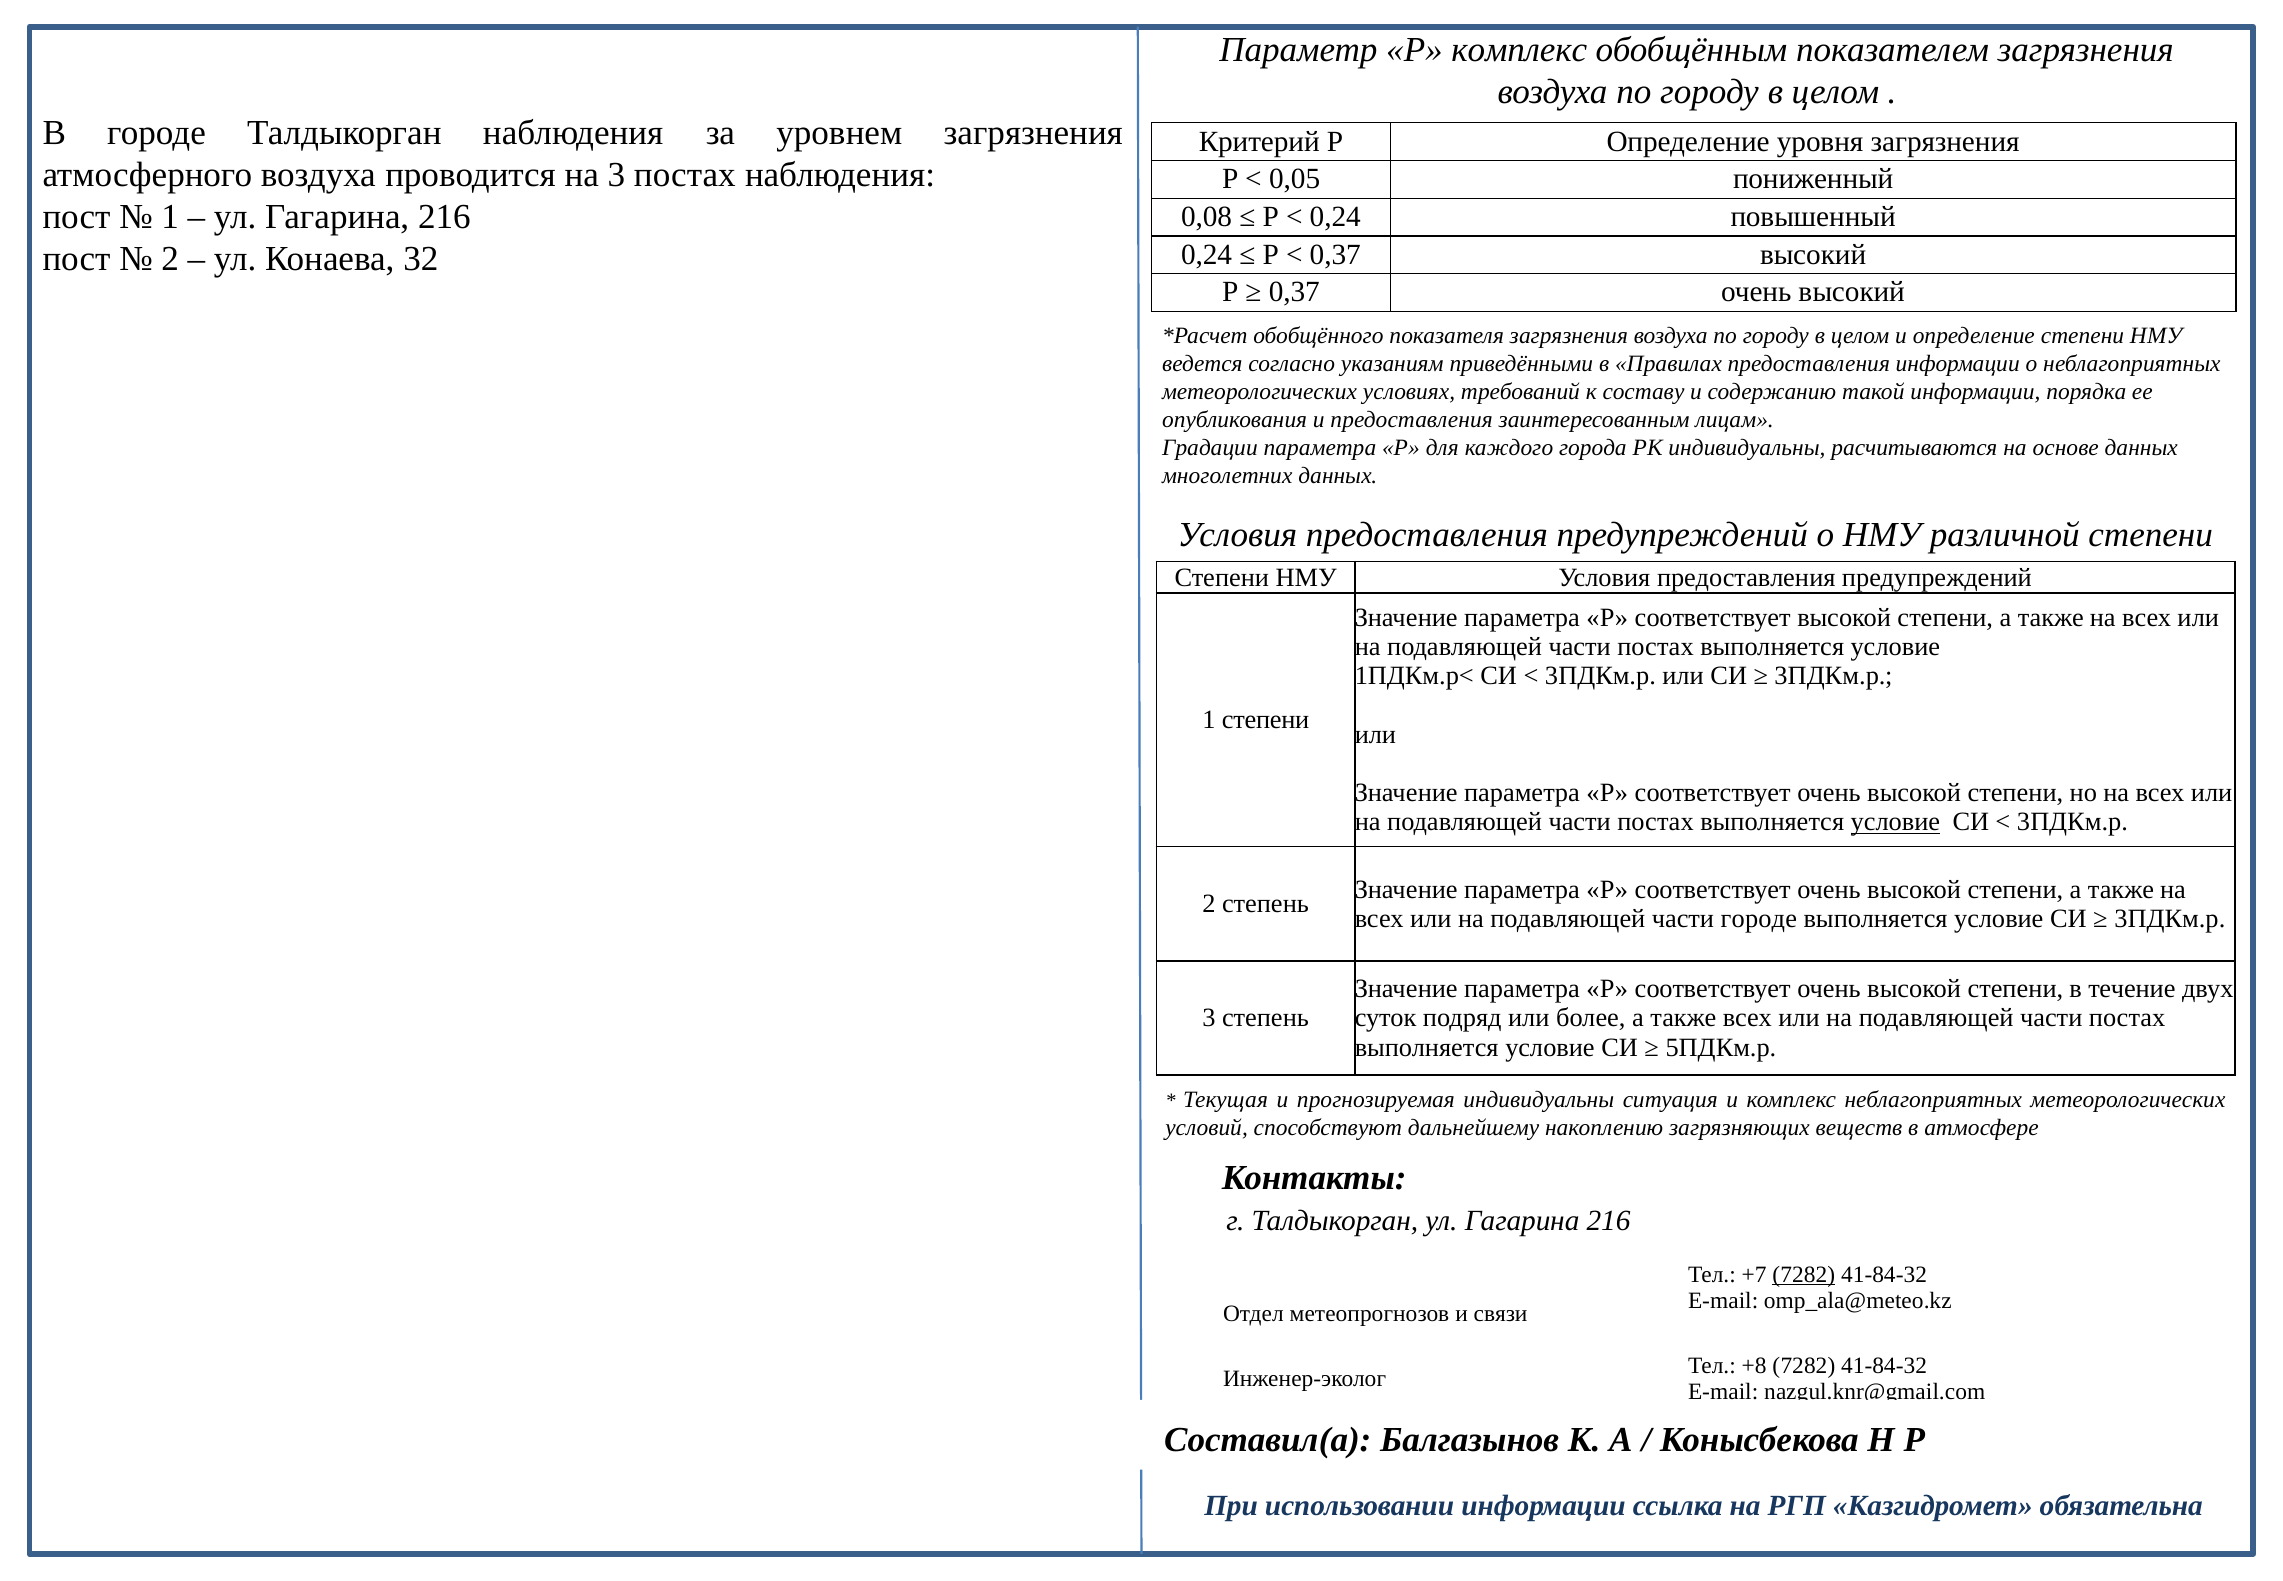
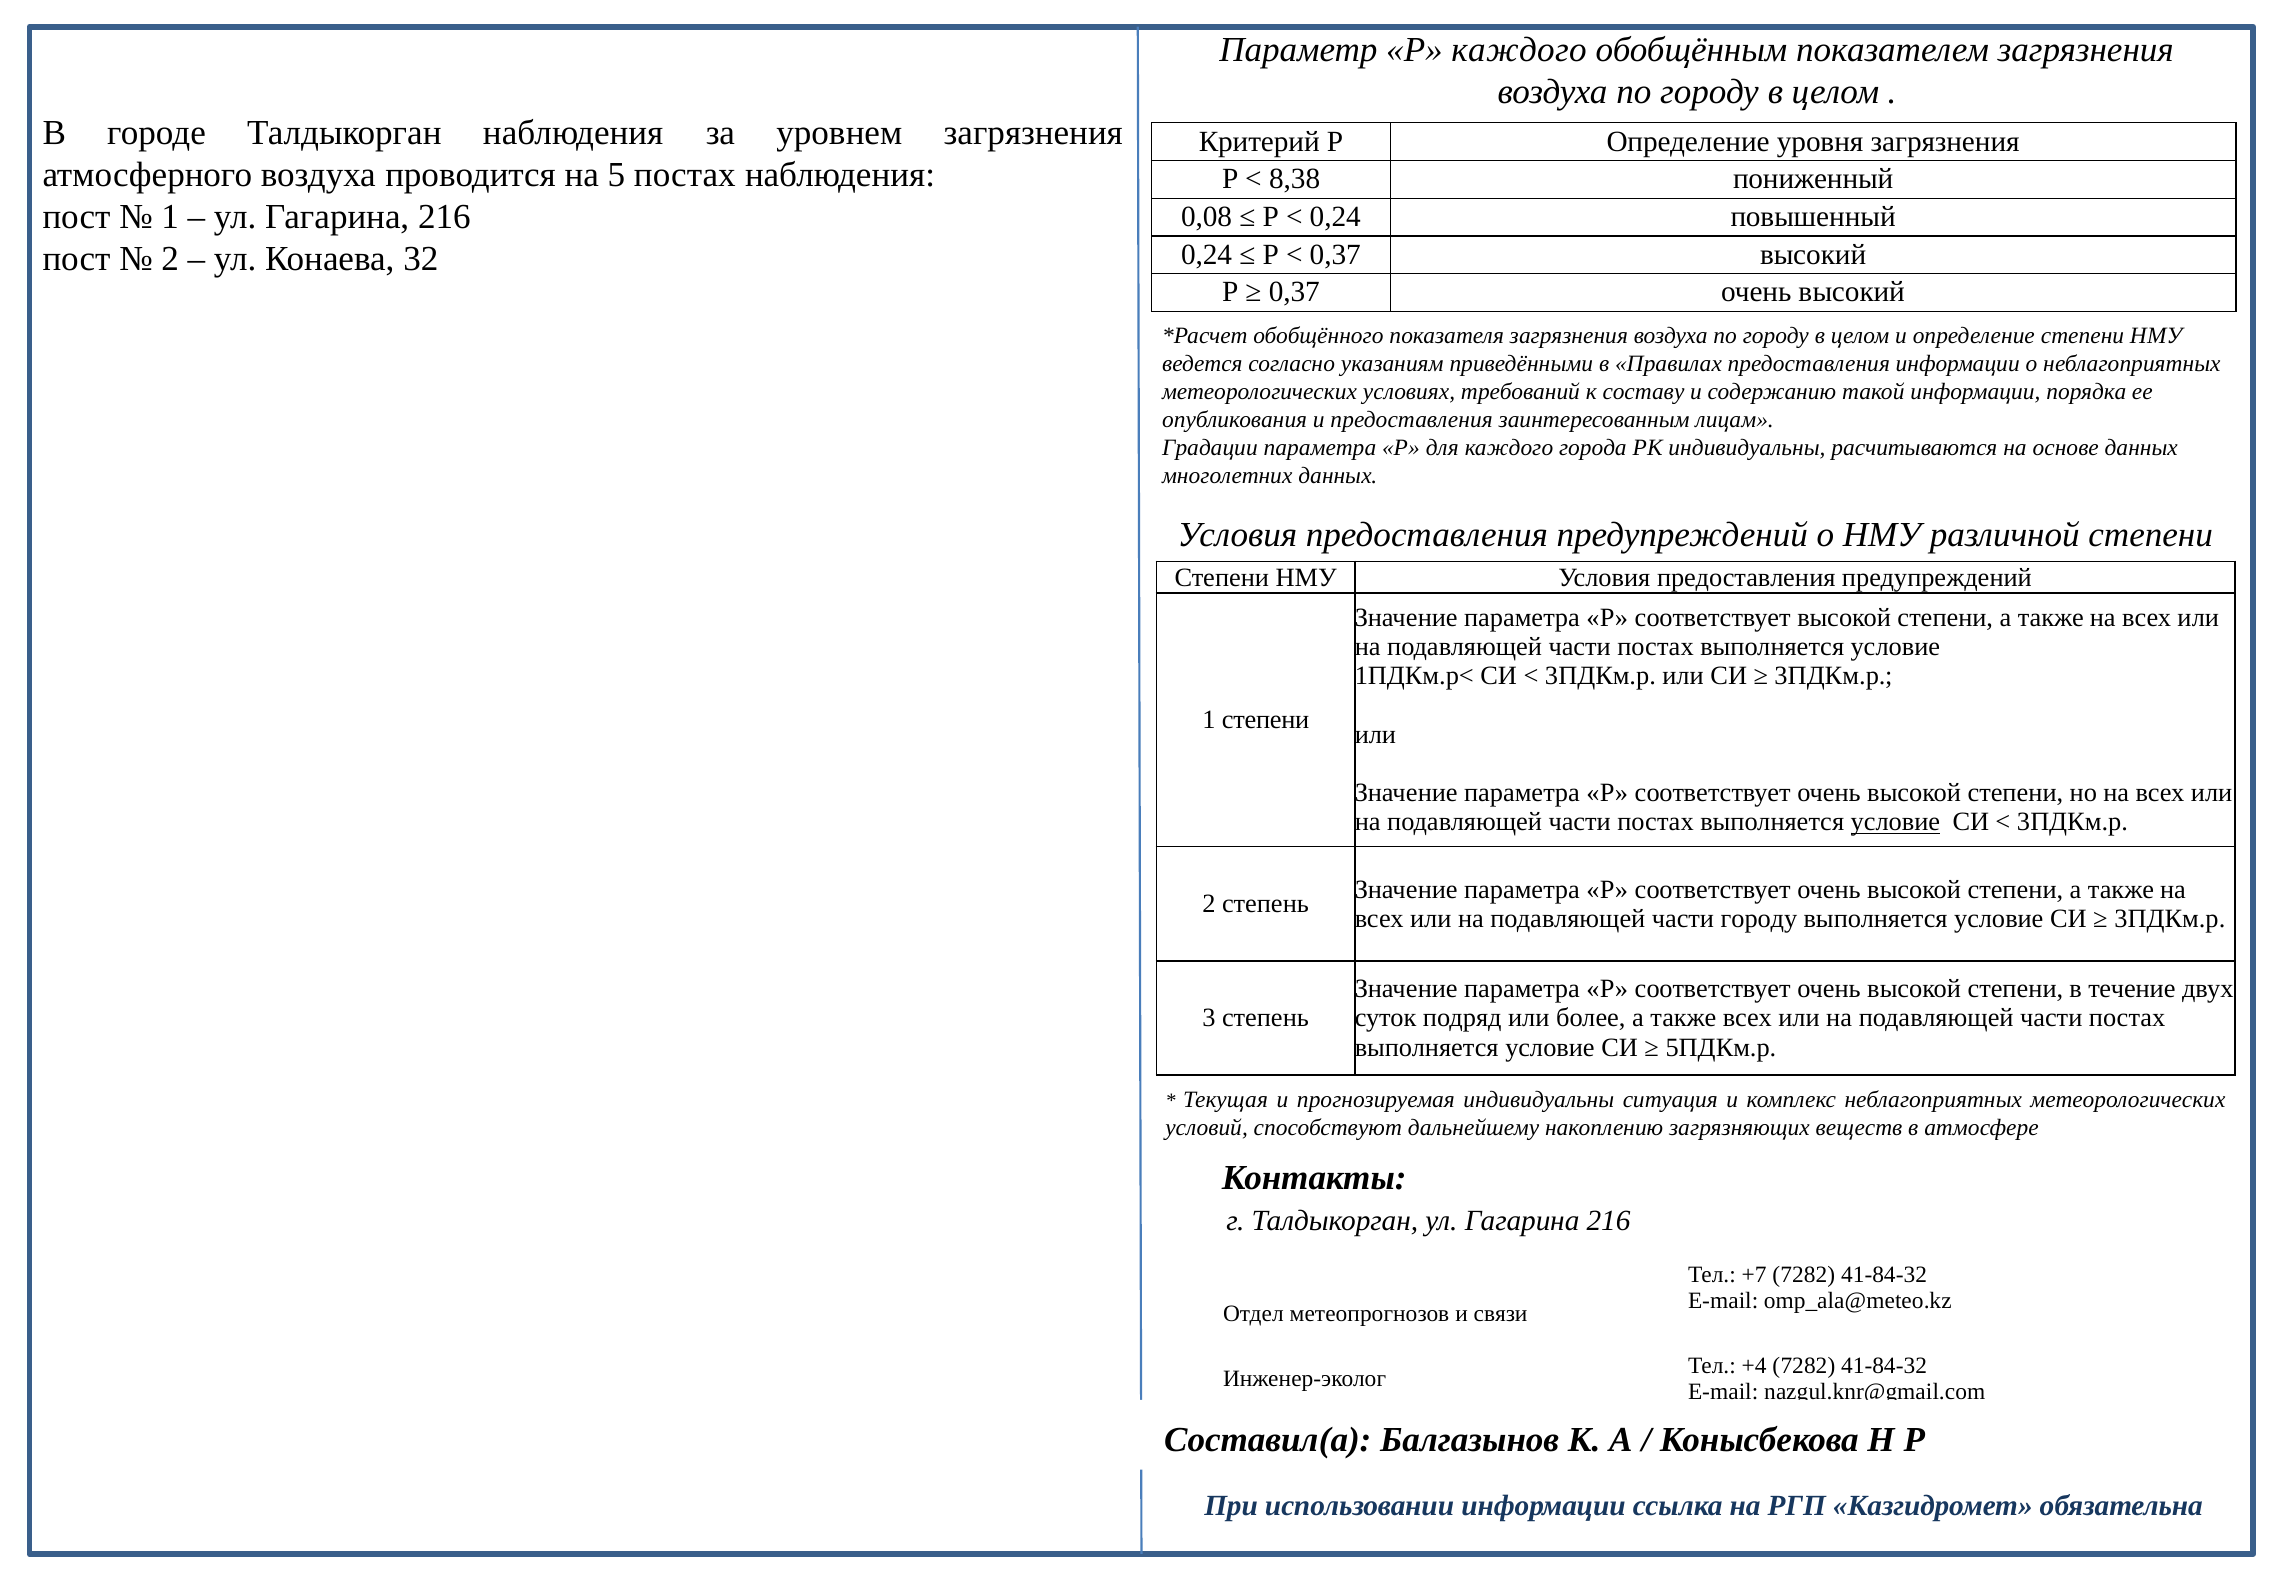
Р комплекс: комплекс -> каждого
на 3: 3 -> 5
0,05: 0,05 -> 8,38
части городе: городе -> городу
7282 at (1804, 1274) underline: present -> none
+8: +8 -> +4
